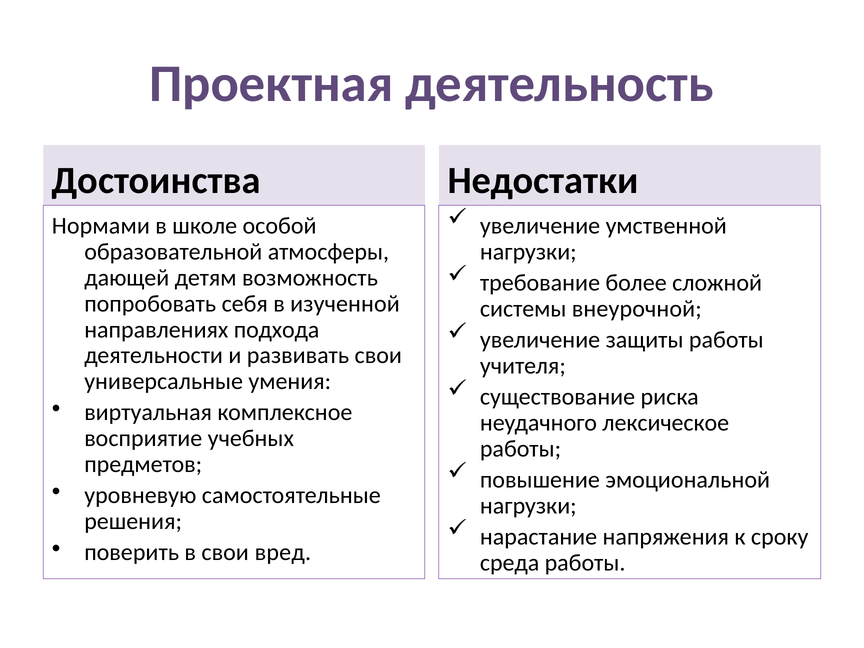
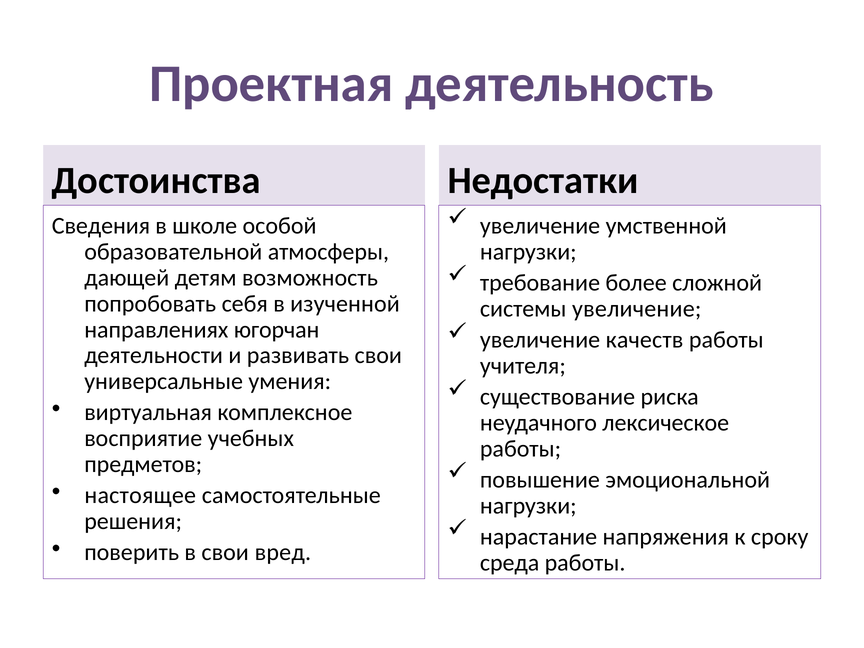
Нормами: Нормами -> Сведения
системы внеурочной: внеурочной -> увеличение
подхода: подхода -> югорчан
защиты: защиты -> качеств
уровневую: уровневую -> настоящее
